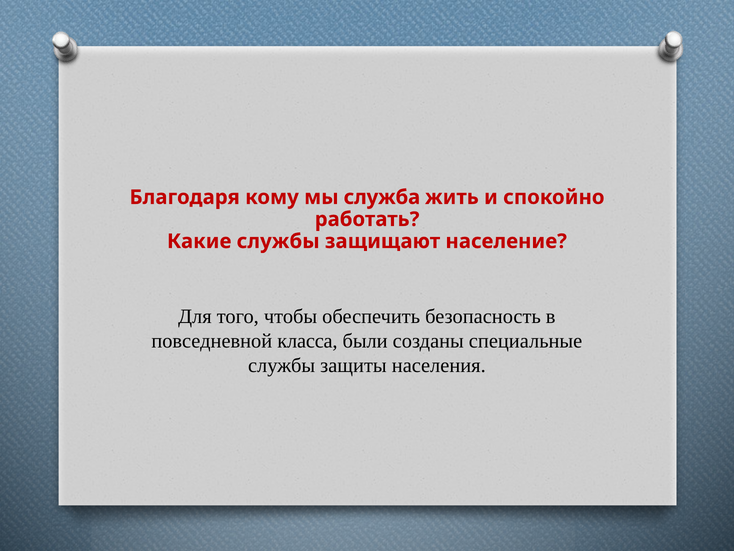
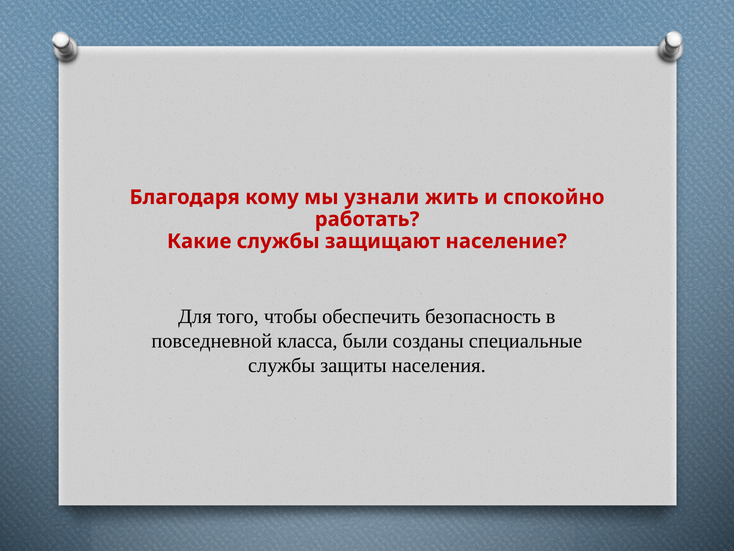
служба: служба -> узнали
